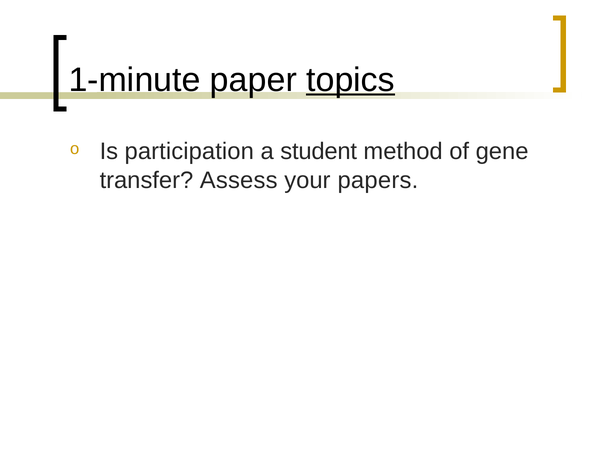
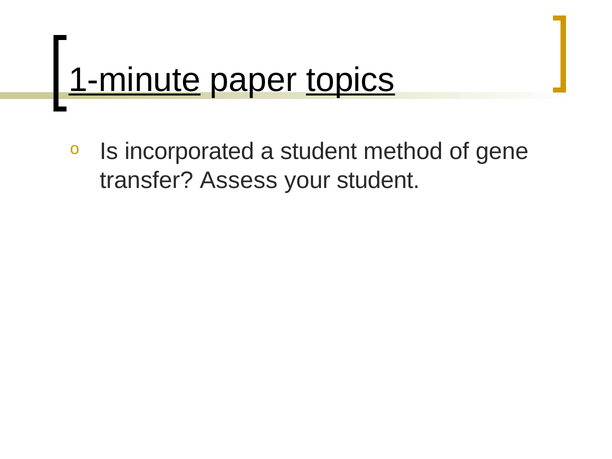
1-minute underline: none -> present
participation: participation -> incorporated
your papers: papers -> student
